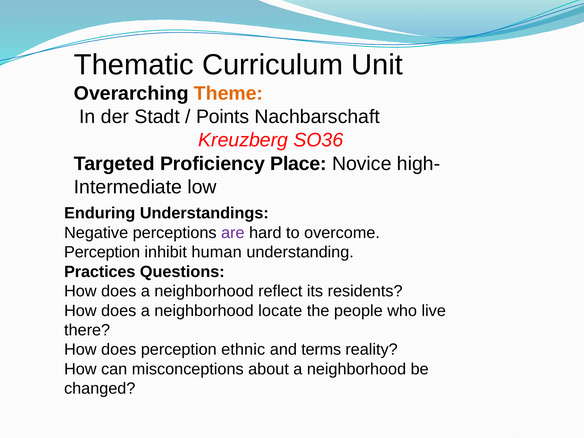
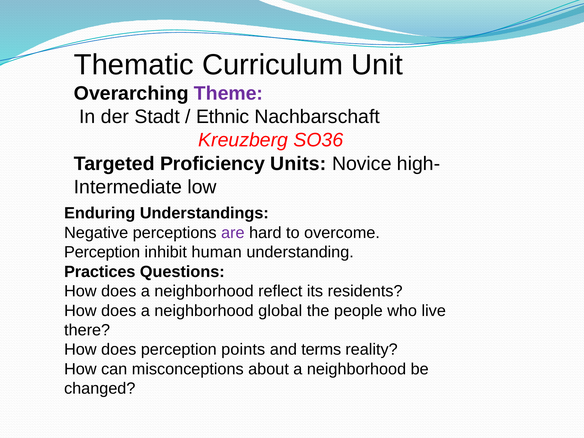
Theme colour: orange -> purple
Points: Points -> Ethnic
Place: Place -> Units
locate: locate -> global
ethnic: ethnic -> points
